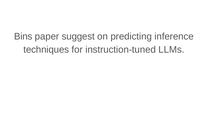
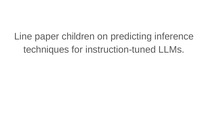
Bins: Bins -> Line
suggest: suggest -> children
